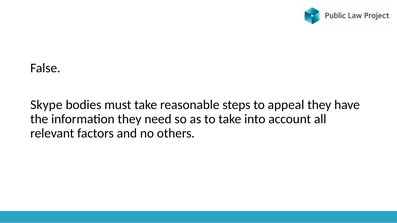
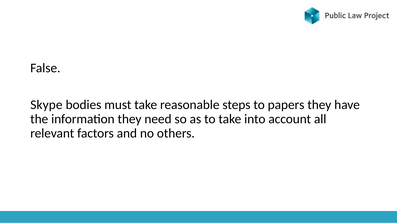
appeal: appeal -> papers
